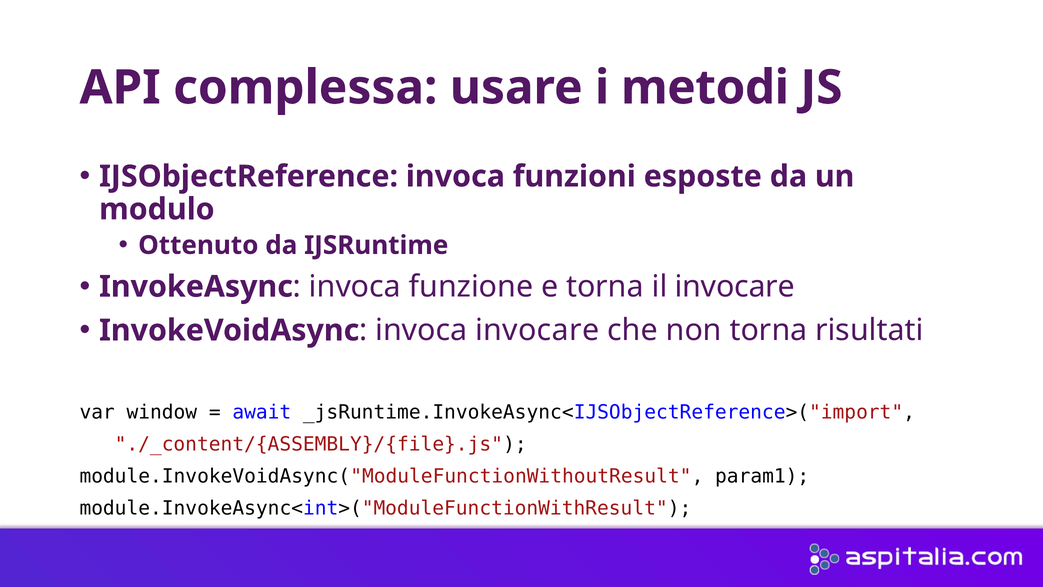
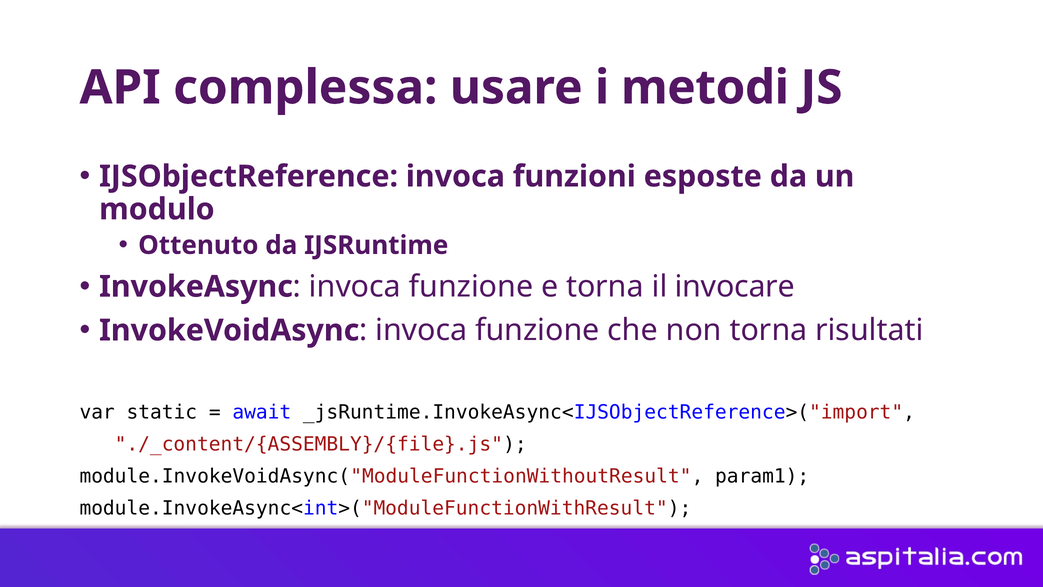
invocare at (537, 330): invocare -> funzione
window: window -> static
